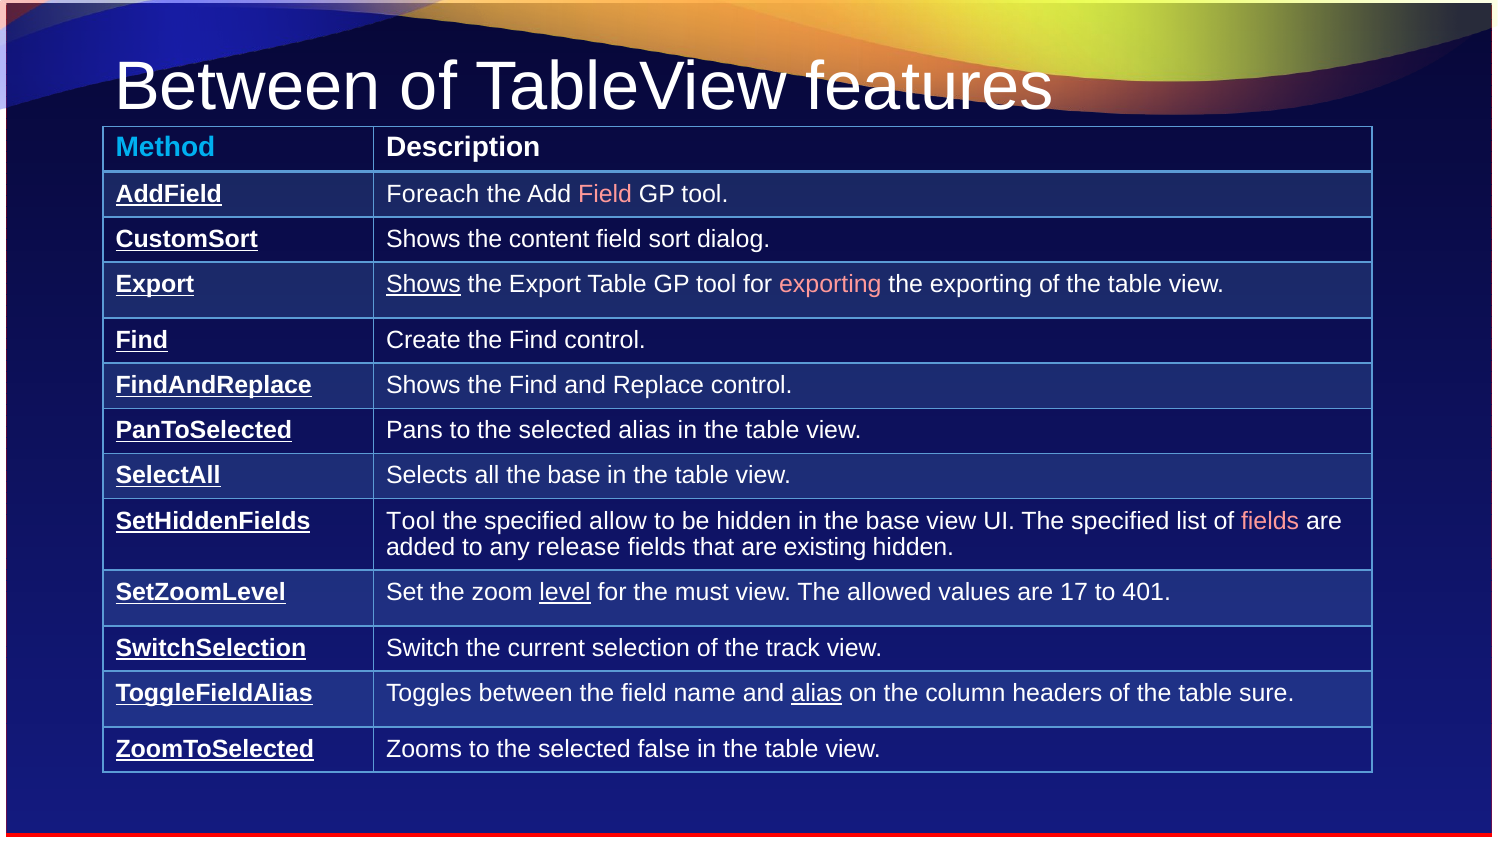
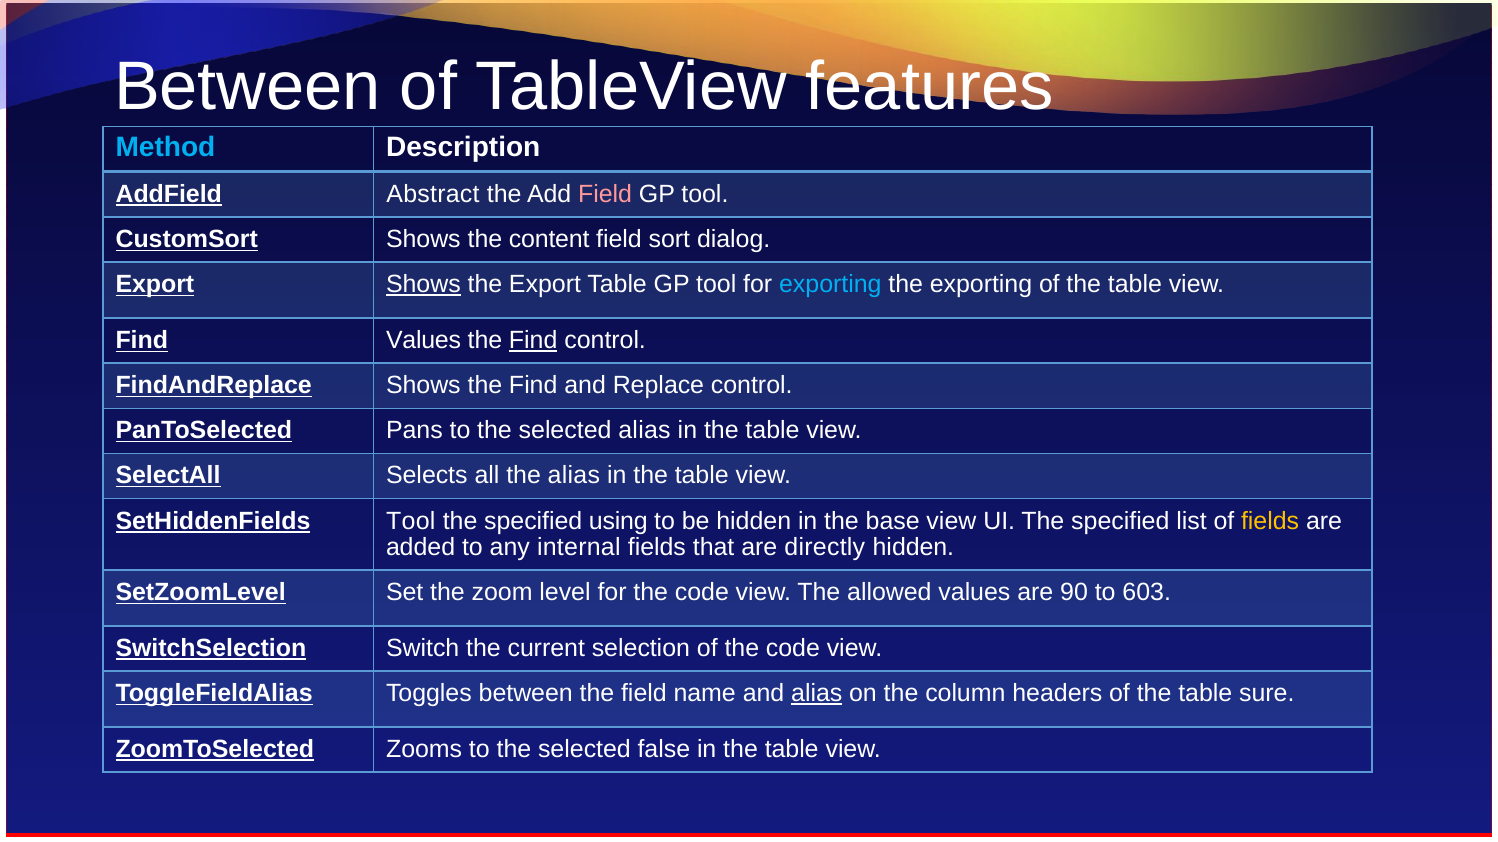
Foreach: Foreach -> Abstract
exporting at (830, 285) colour: pink -> light blue
Find Create: Create -> Values
Find at (533, 340) underline: none -> present
all the base: base -> alias
allow: allow -> using
fields at (1270, 521) colour: pink -> yellow
release: release -> internal
existing: existing -> directly
level underline: present -> none
for the must: must -> code
17: 17 -> 90
401: 401 -> 603
of the track: track -> code
